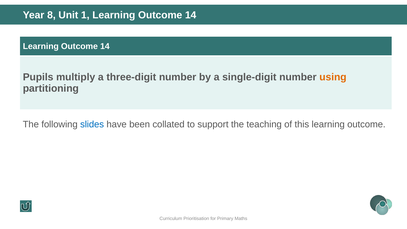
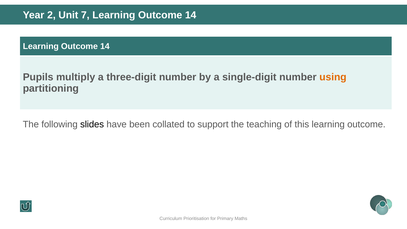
8: 8 -> 2
1: 1 -> 7
slides colour: blue -> black
